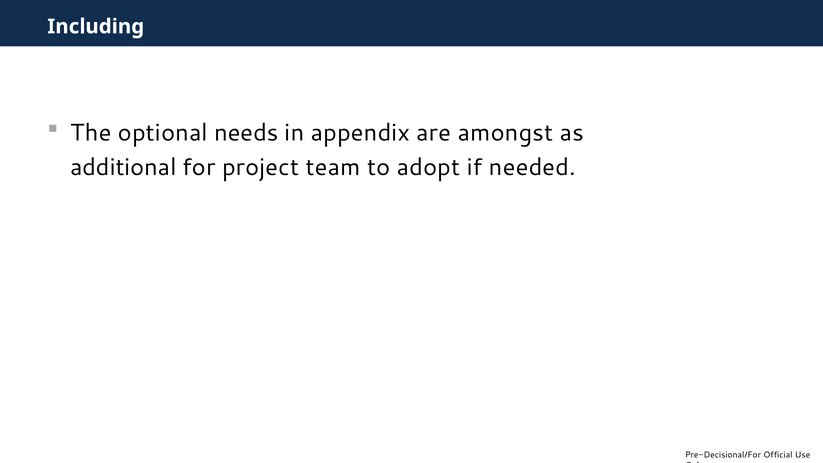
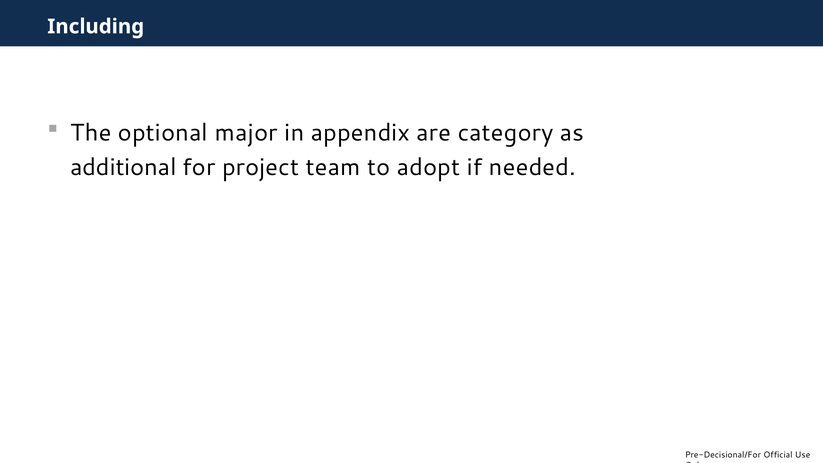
needs: needs -> major
amongst: amongst -> category
